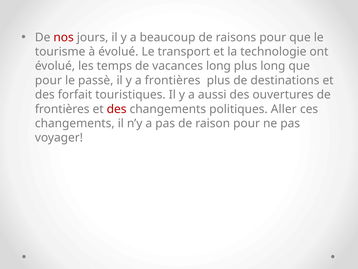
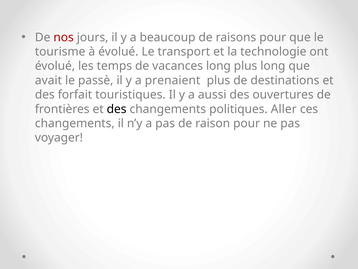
pour at (48, 80): pour -> avait
a frontières: frontières -> prenaient
des at (117, 109) colour: red -> black
